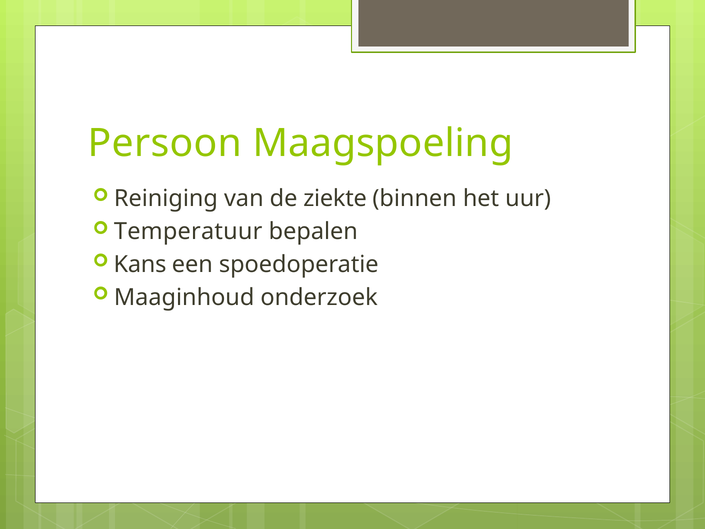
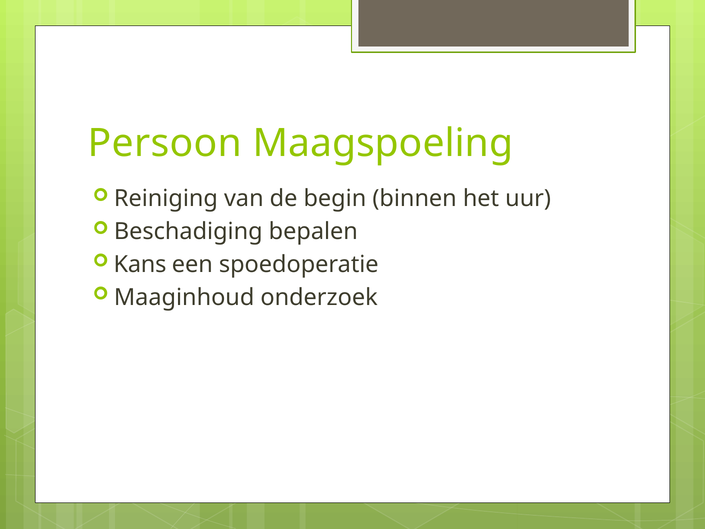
ziekte: ziekte -> begin
Temperatuur: Temperatuur -> Beschadiging
